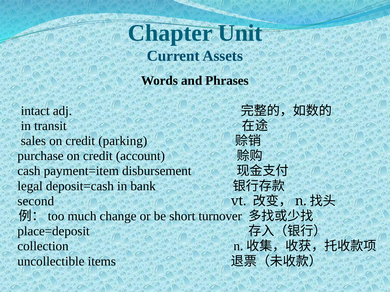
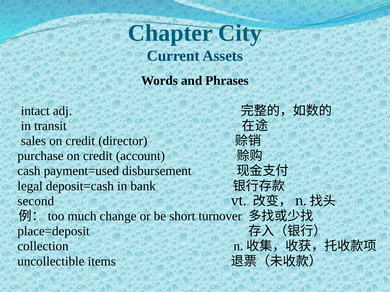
Unit: Unit -> City
parking: parking -> director
payment=item: payment=item -> payment=used
